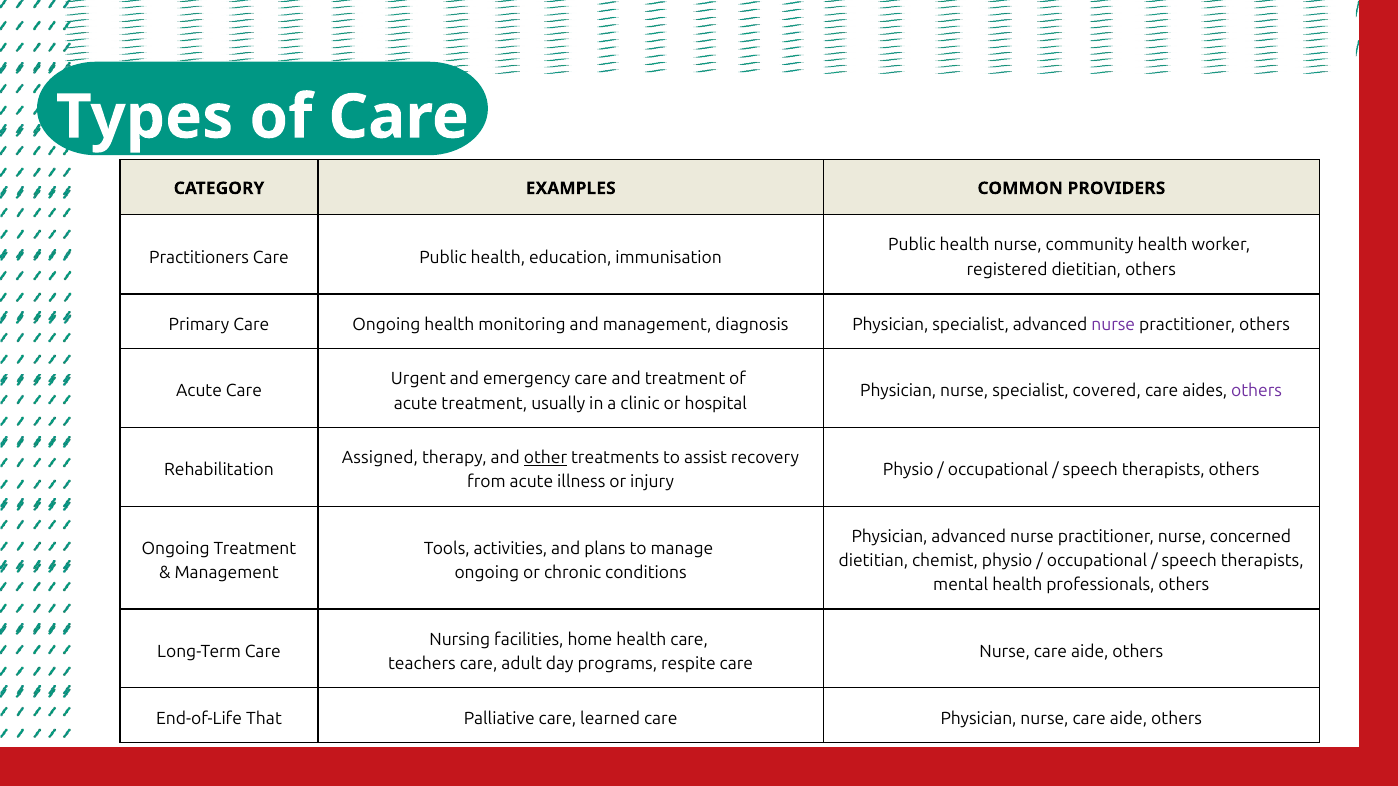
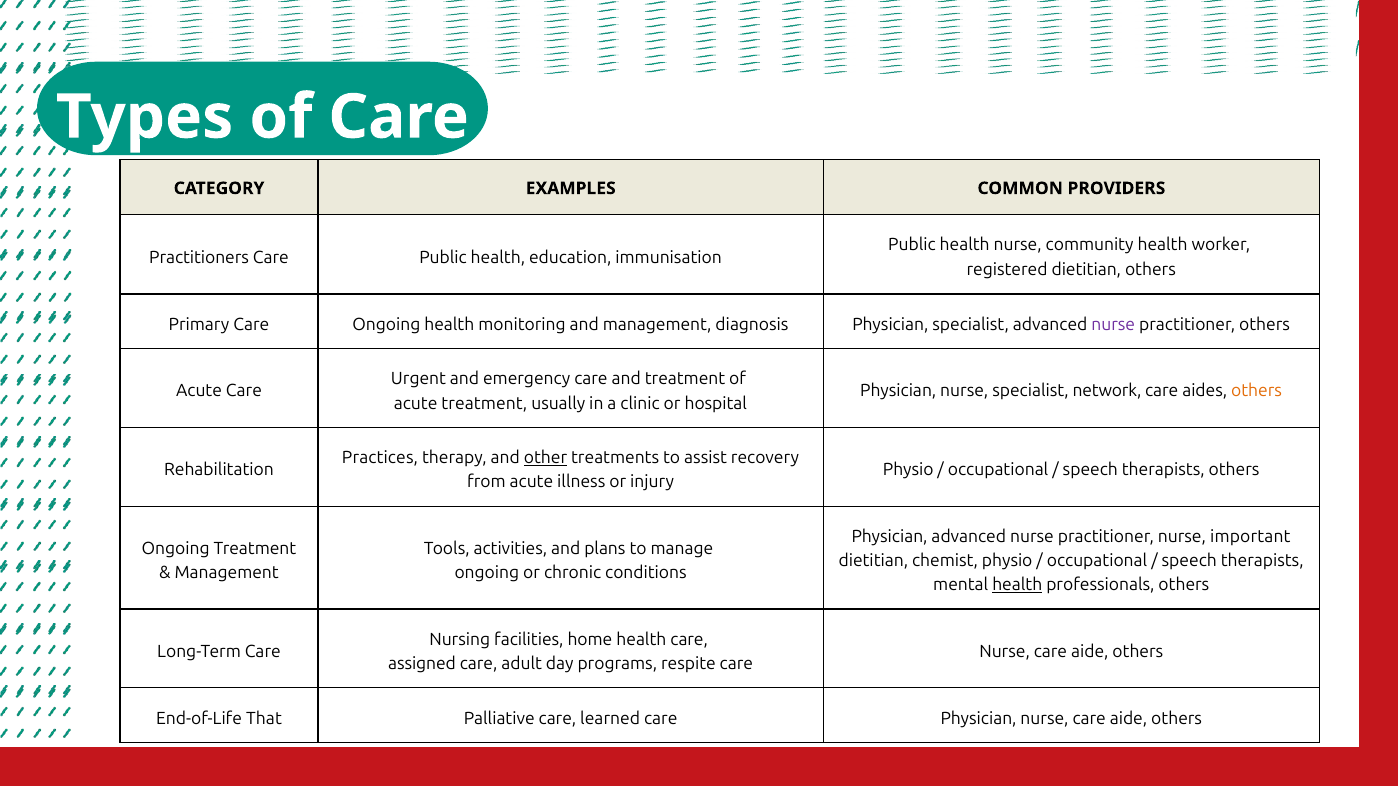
covered: covered -> network
others at (1257, 391) colour: purple -> orange
Assigned: Assigned -> Practices
concerned: concerned -> important
health at (1017, 585) underline: none -> present
teachers: teachers -> assigned
